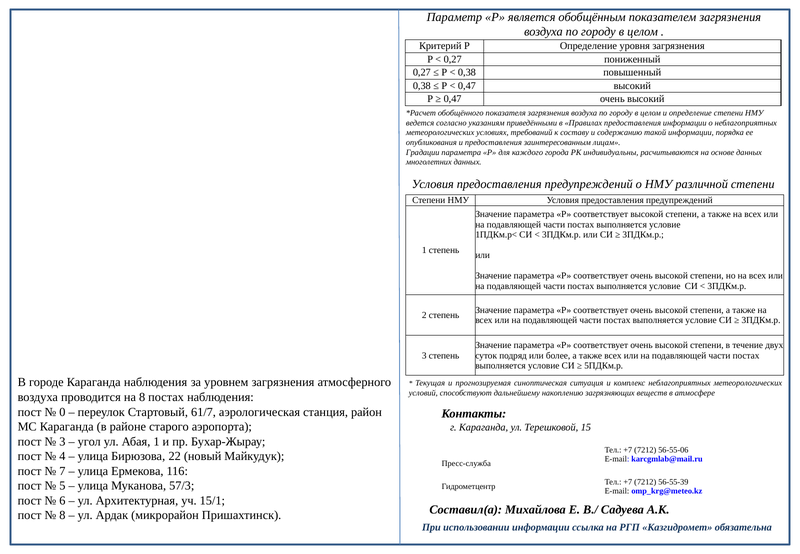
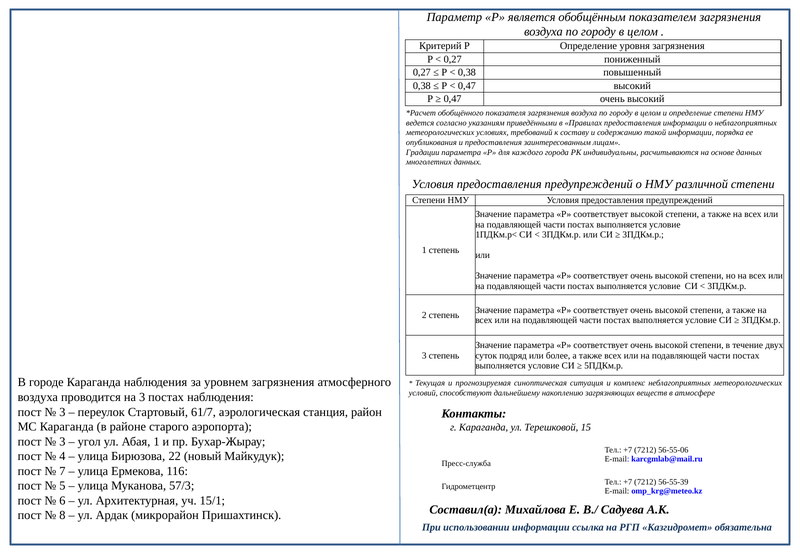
на 8: 8 -> 3
0 at (62, 412): 0 -> 3
